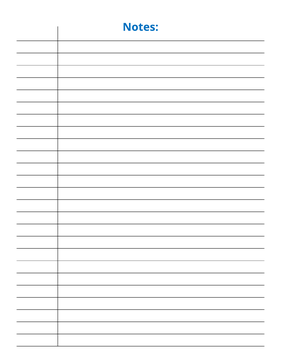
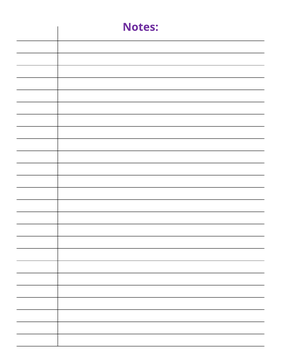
Notes colour: blue -> purple
